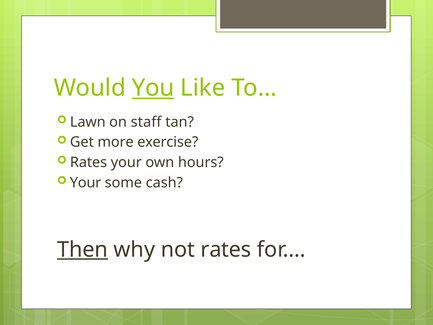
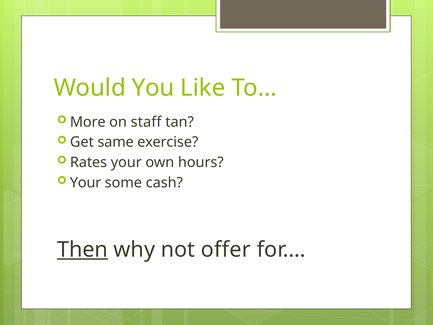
You underline: present -> none
Lawn: Lawn -> More
more: more -> same
not rates: rates -> offer
